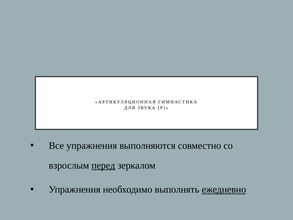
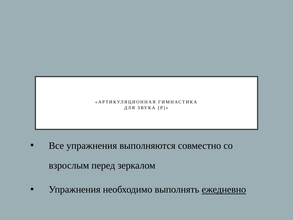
перед underline: present -> none
